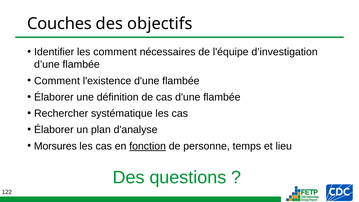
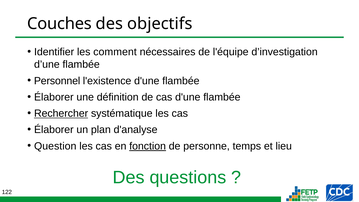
Comment at (57, 81): Comment -> Personnel
Rechercher underline: none -> present
Morsures: Morsures -> Question
